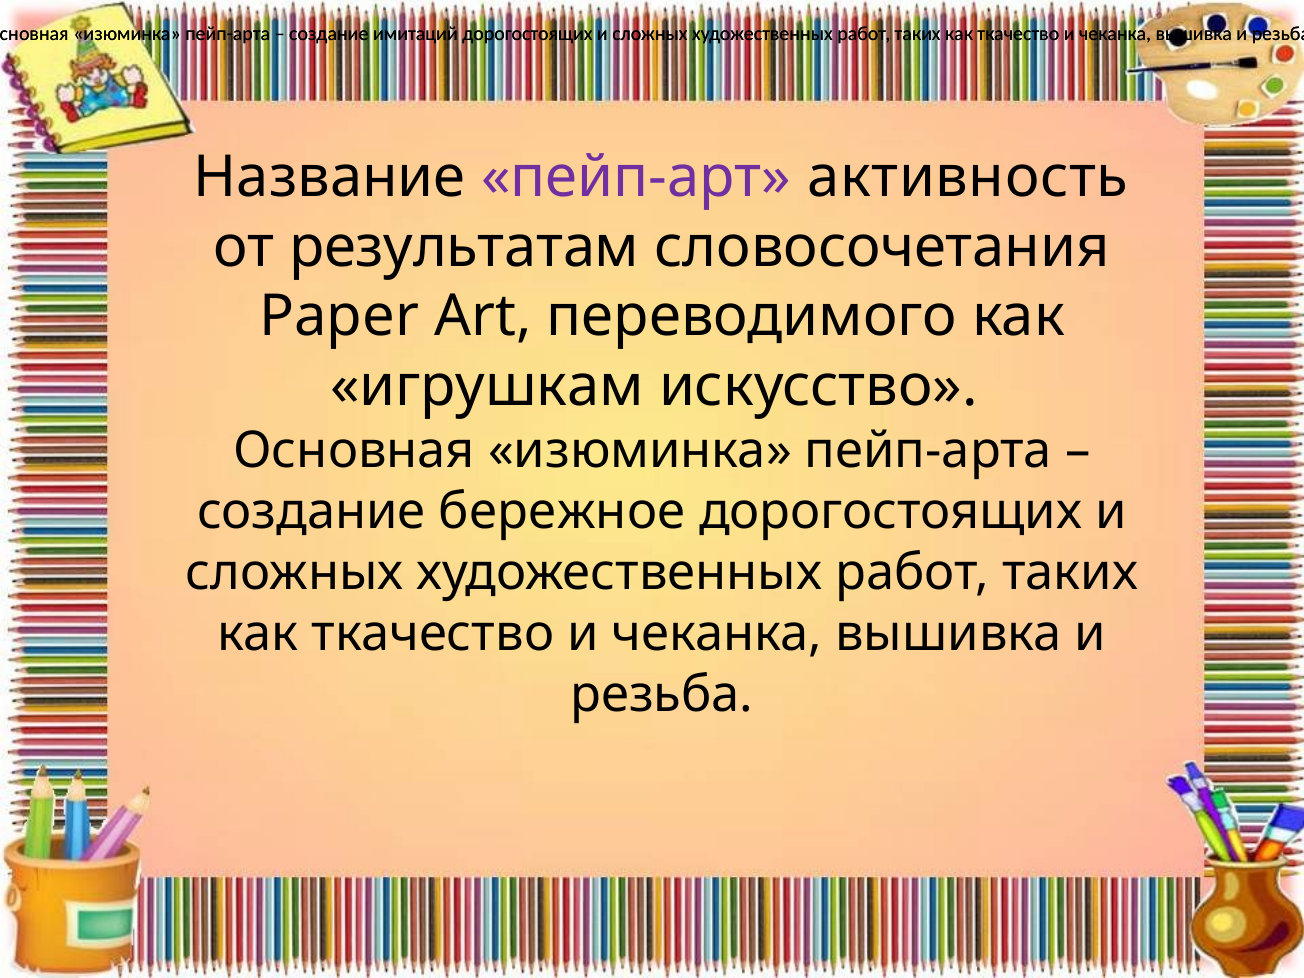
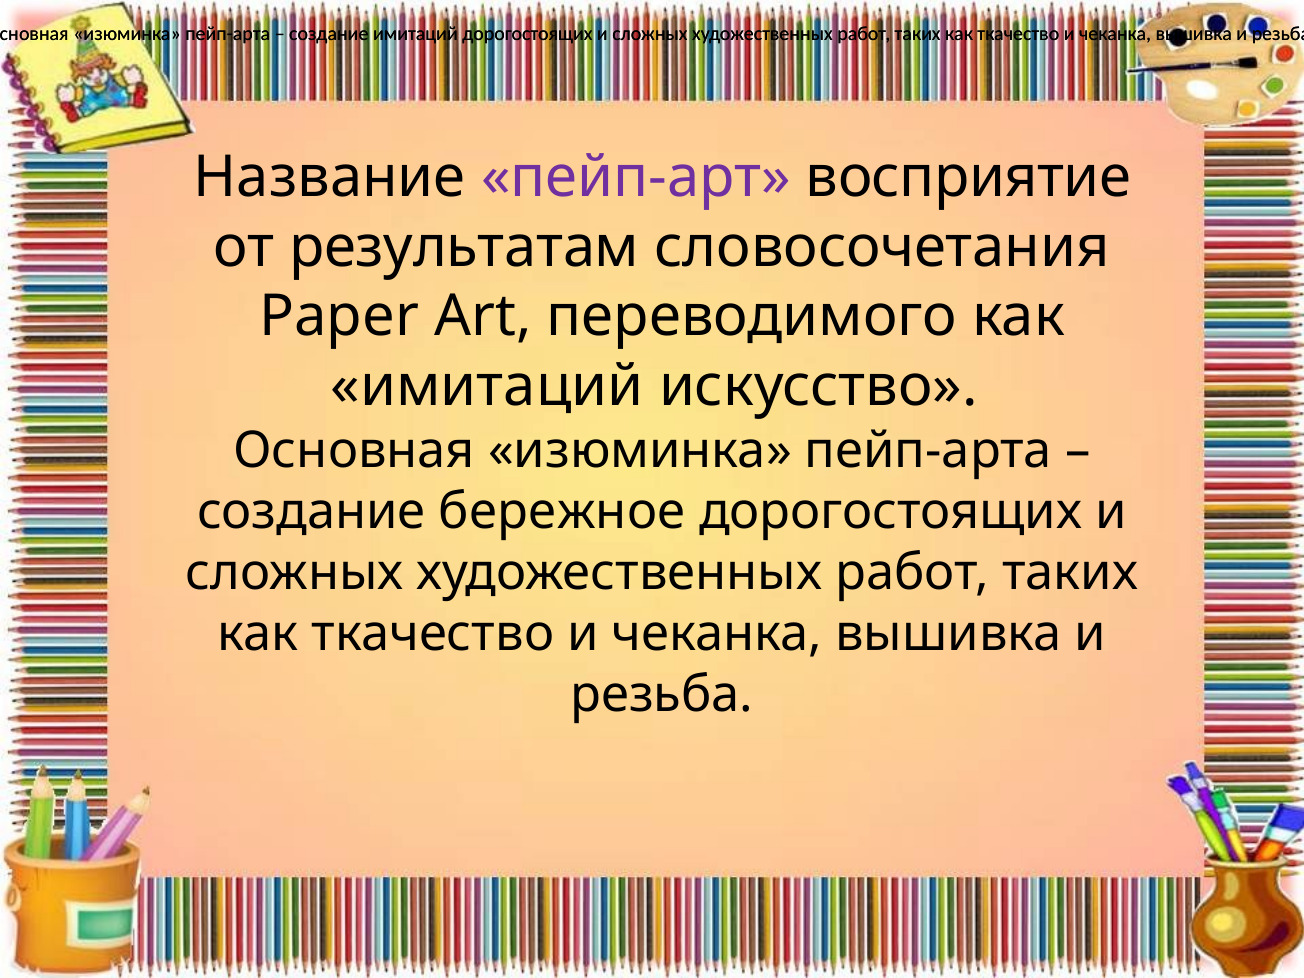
активность: активность -> восприятие
игрушкам at (487, 386): игрушкам -> имитаций
